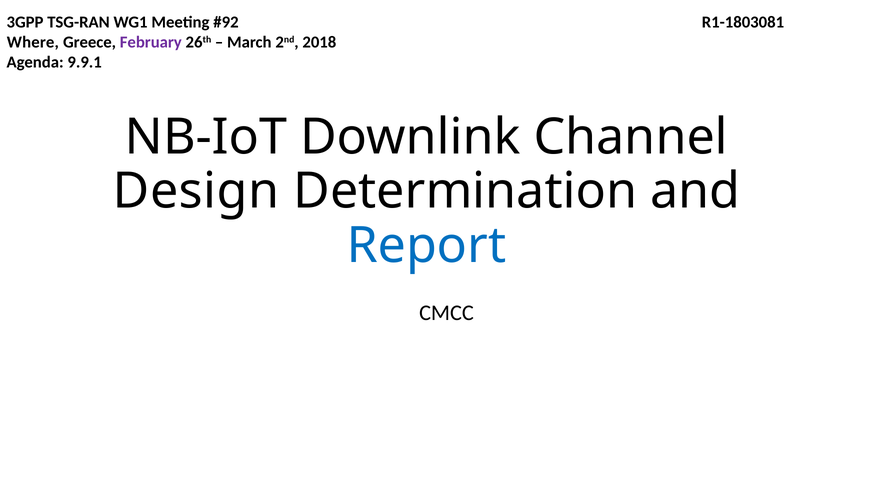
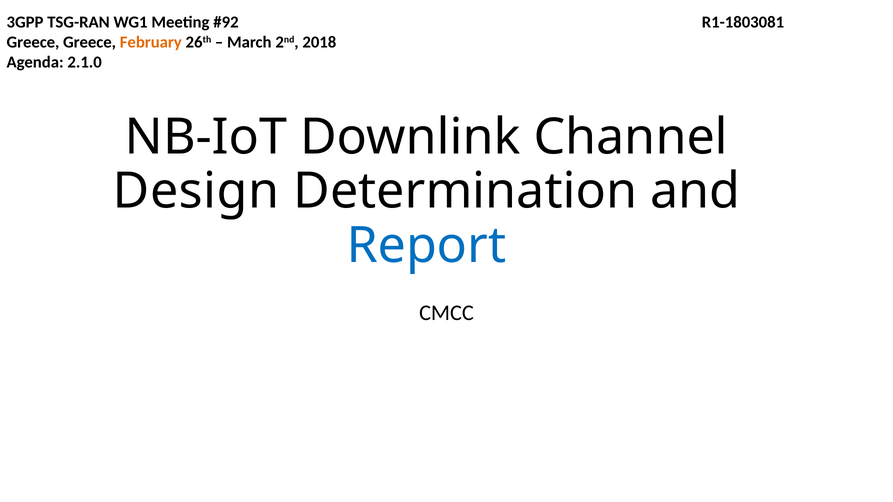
Where at (33, 42): Where -> Greece
February colour: purple -> orange
9.9.1: 9.9.1 -> 2.1.0
